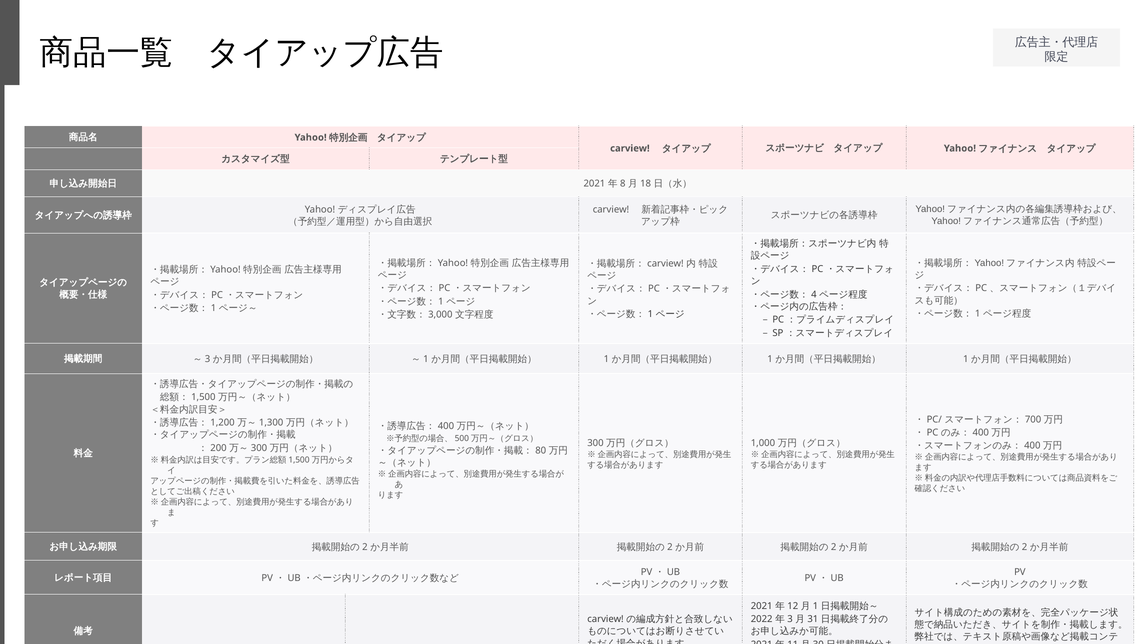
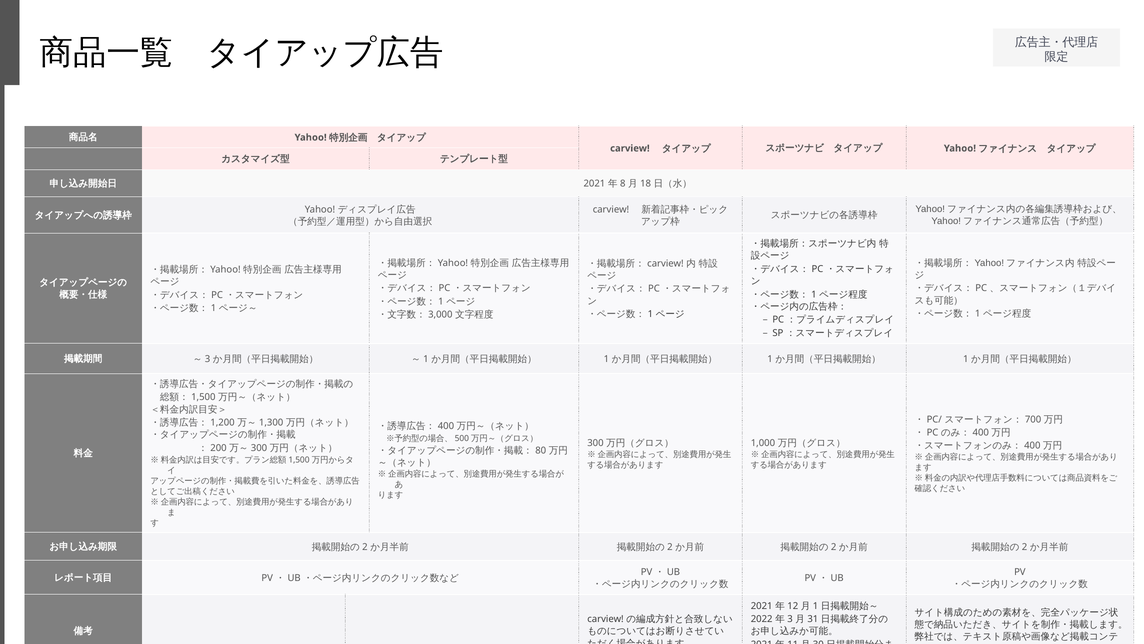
4 at (814, 294): 4 -> 1
